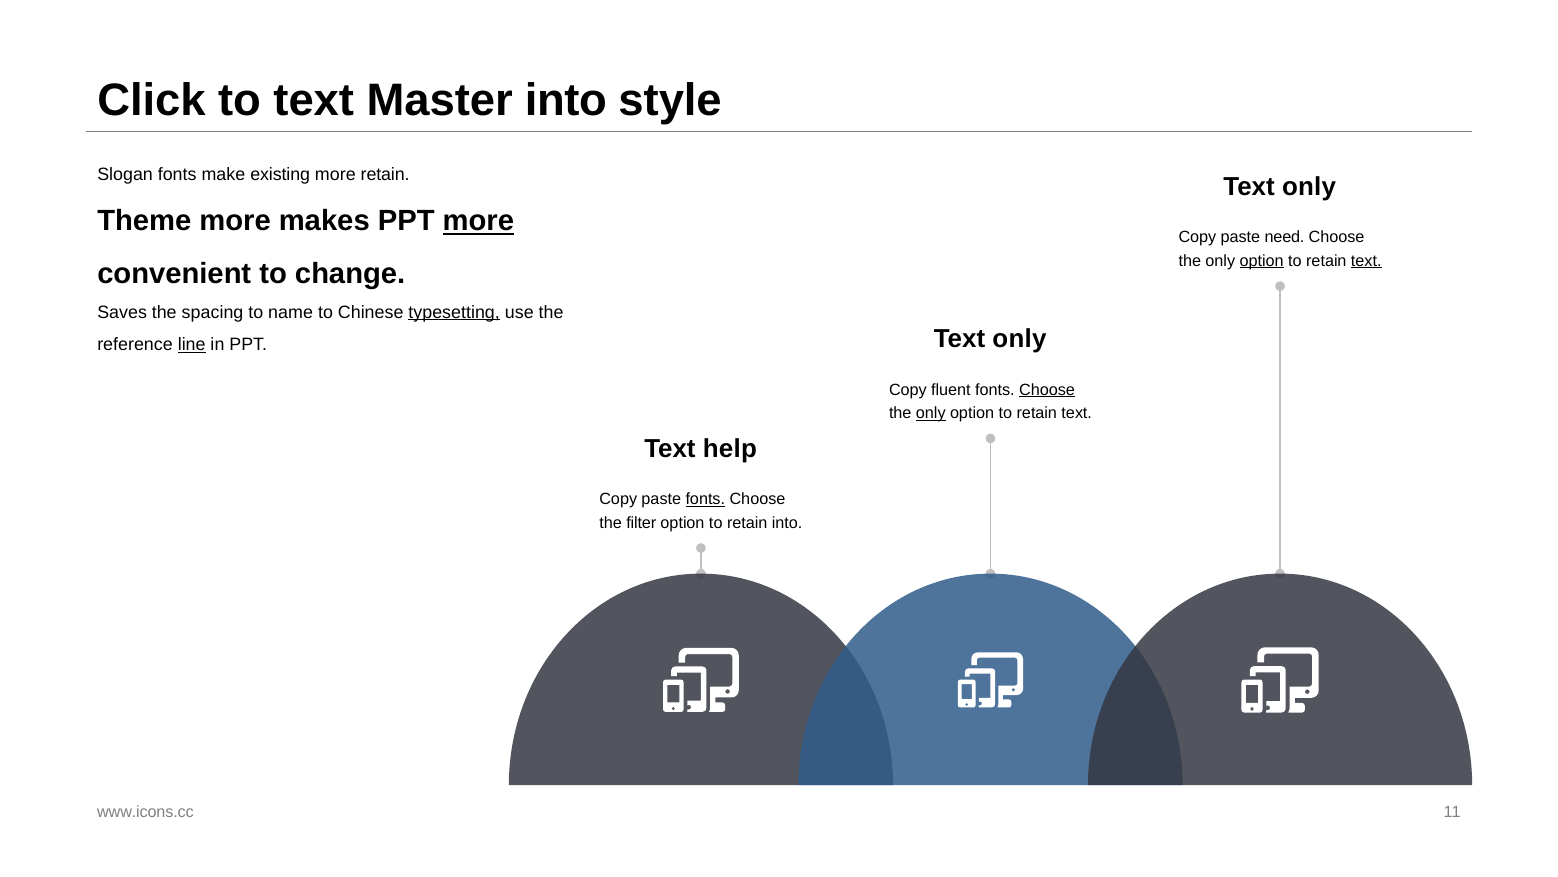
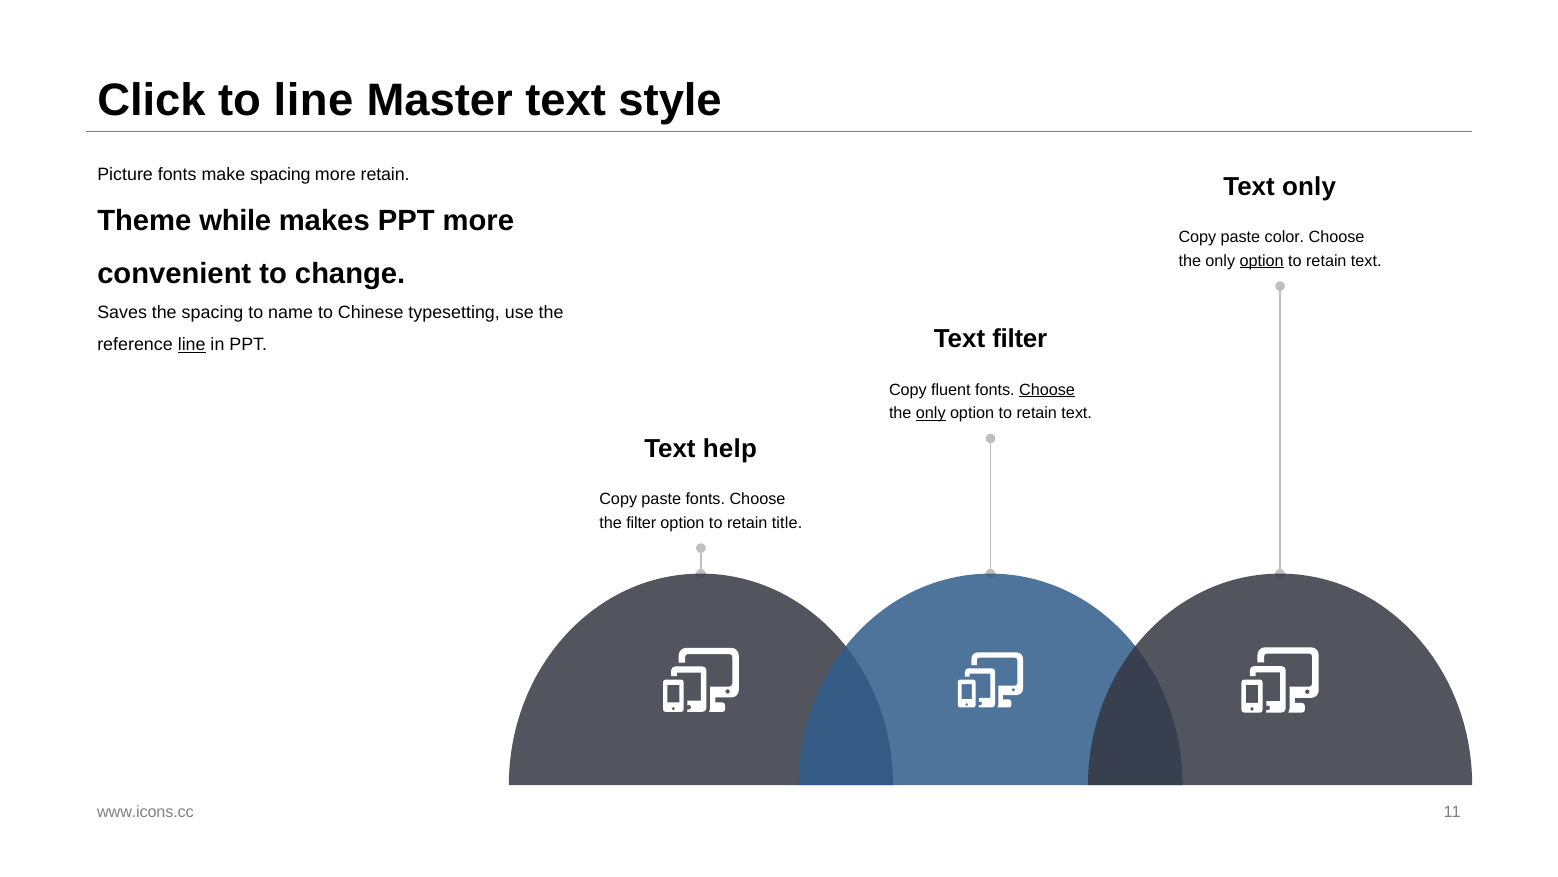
to text: text -> line
Master into: into -> text
Slogan: Slogan -> Picture
make existing: existing -> spacing
Theme more: more -> while
more at (478, 221) underline: present -> none
need: need -> color
text at (1366, 261) underline: present -> none
typesetting underline: present -> none
only at (1020, 339): only -> filter
fonts at (705, 499) underline: present -> none
retain into: into -> title
